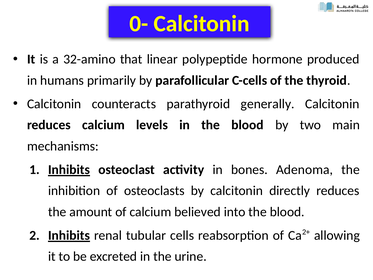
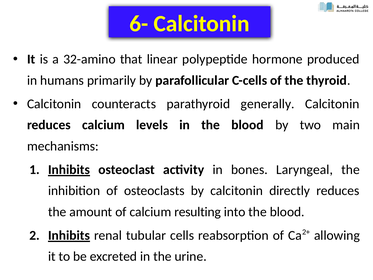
0-: 0- -> 6-
Adenoma: Adenoma -> Laryngeal
believed: believed -> resulting
